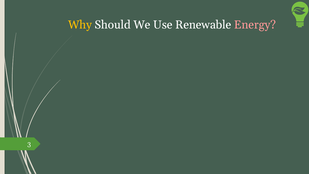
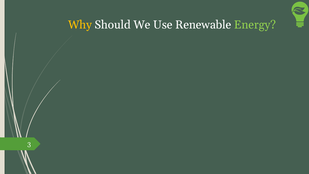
Energy colour: pink -> light green
